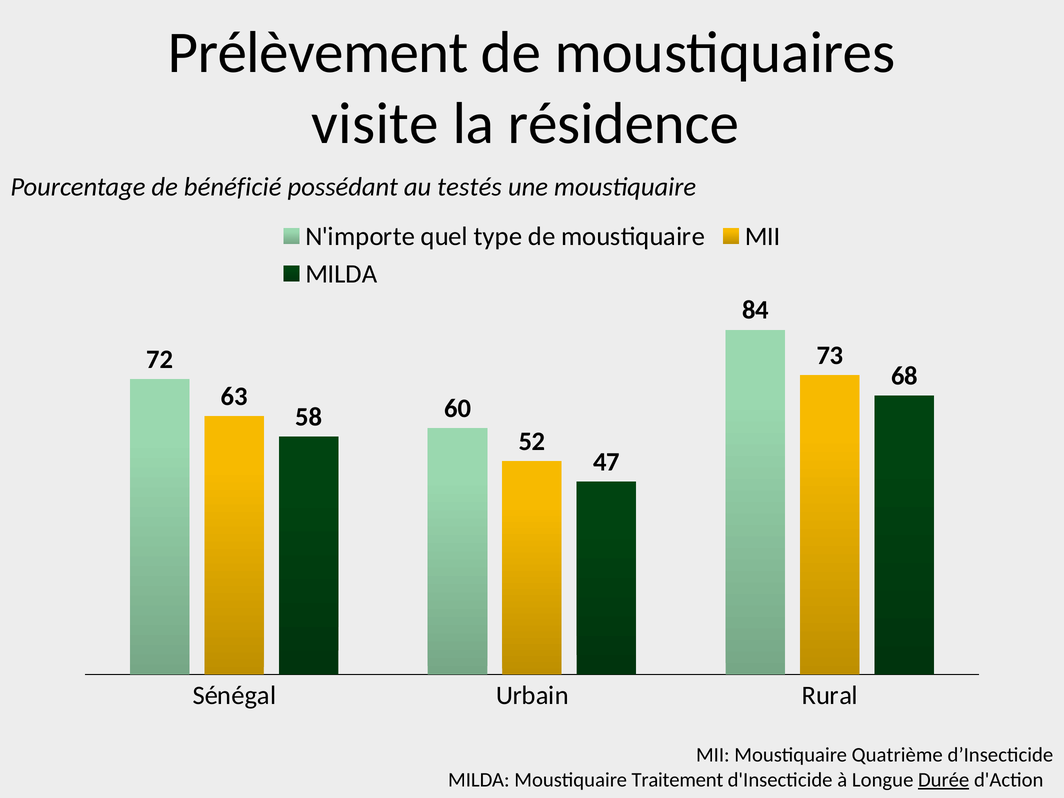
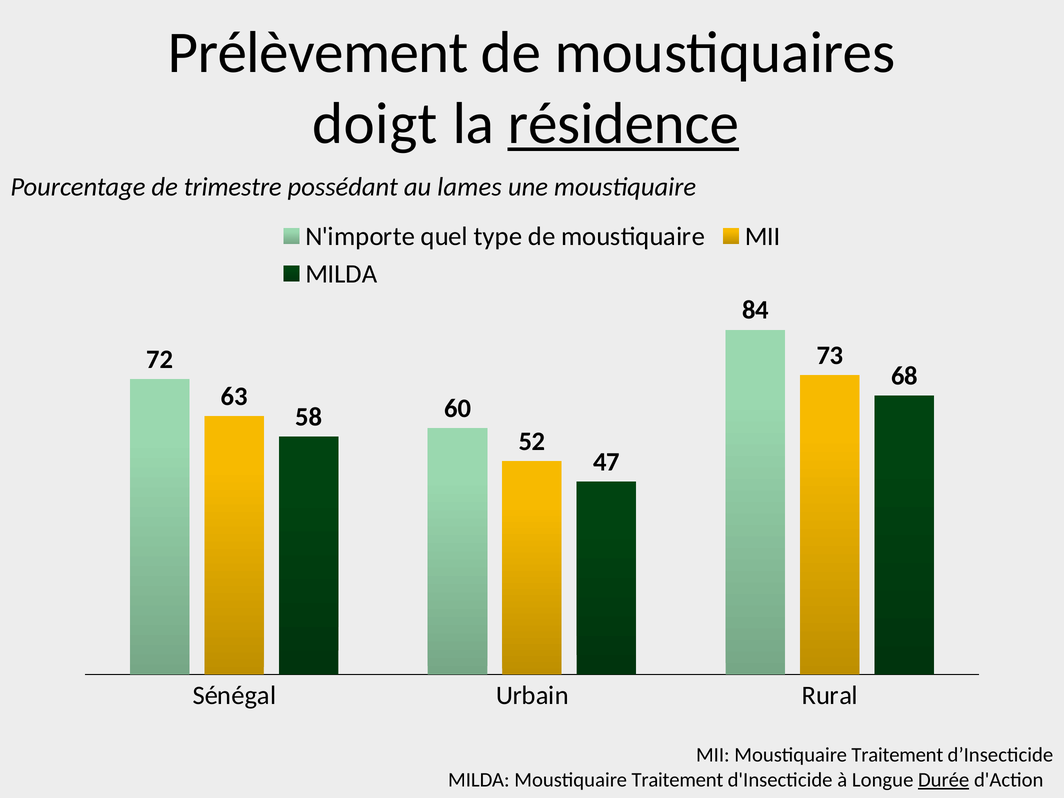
visite: visite -> doigt
résidence underline: none -> present
bénéficié: bénéficié -> trimestre
testés: testés -> lames
MII Moustiquaire Quatrième: Quatrième -> Traitement
